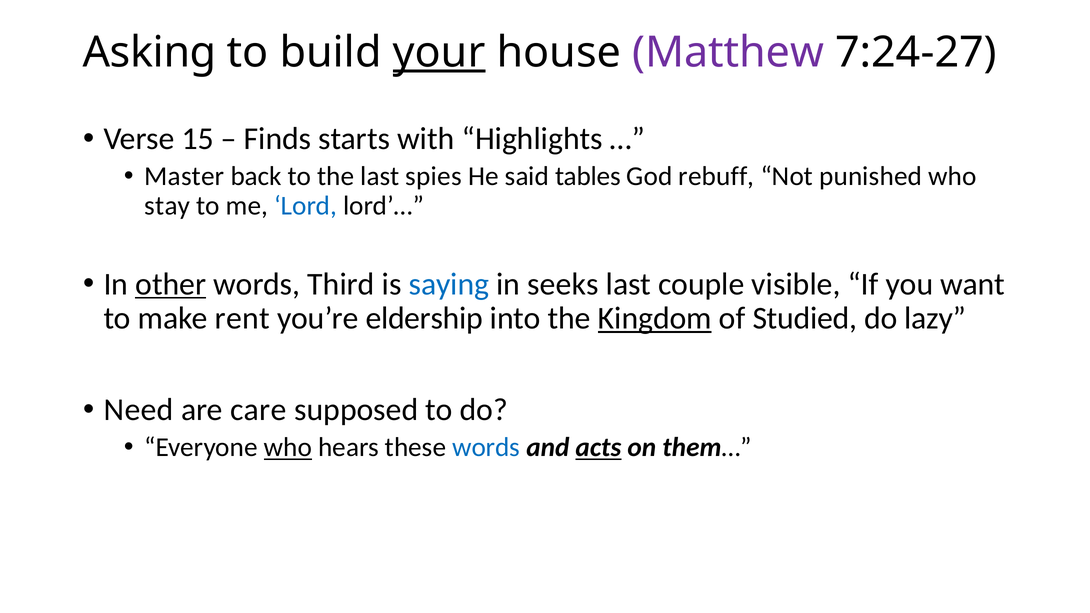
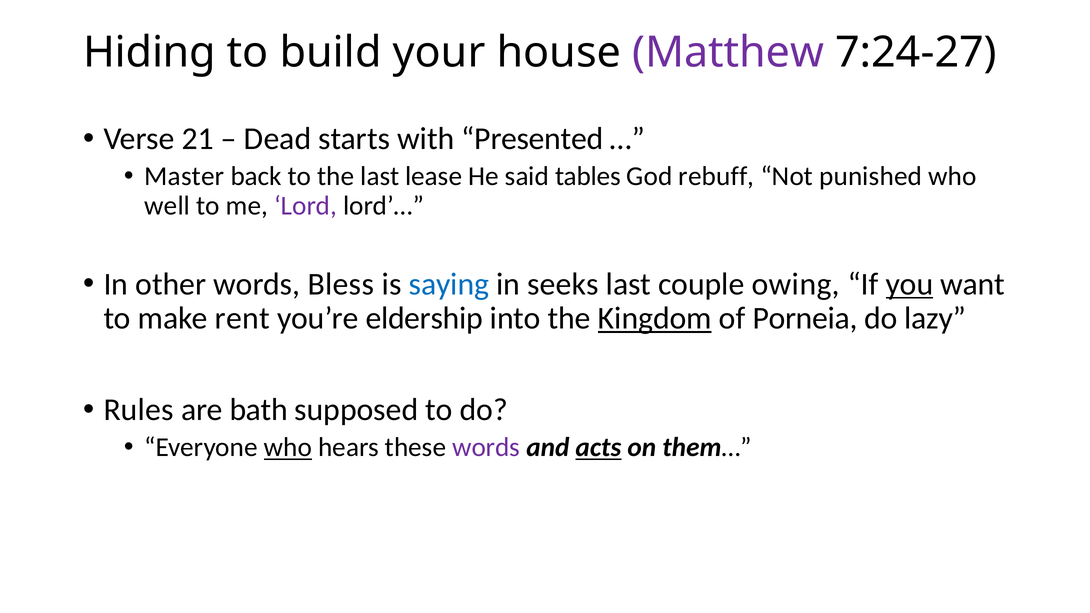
Asking: Asking -> Hiding
your underline: present -> none
15: 15 -> 21
Finds: Finds -> Dead
Highlights: Highlights -> Presented
spies: spies -> lease
stay: stay -> well
Lord colour: blue -> purple
other underline: present -> none
Third: Third -> Bless
visible: visible -> owing
you underline: none -> present
Studied: Studied -> Porneia
Need: Need -> Rules
care: care -> bath
words at (486, 447) colour: blue -> purple
